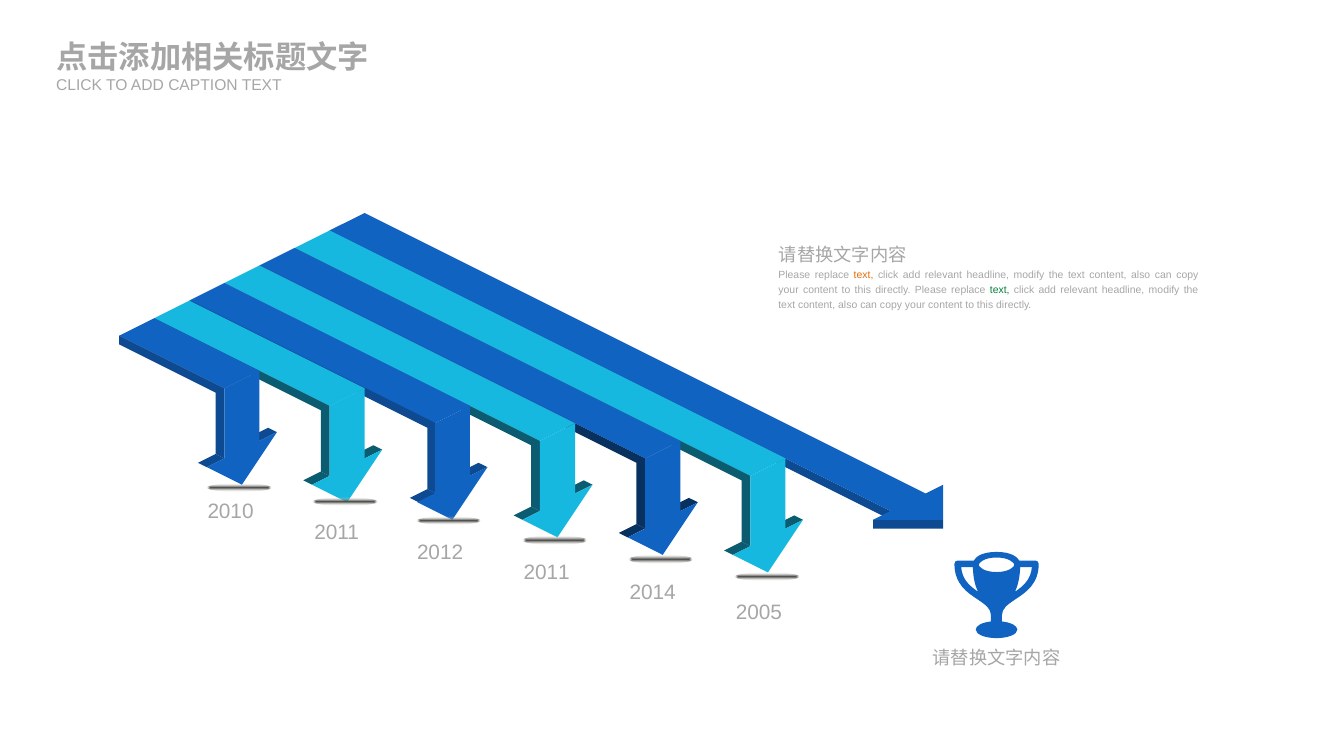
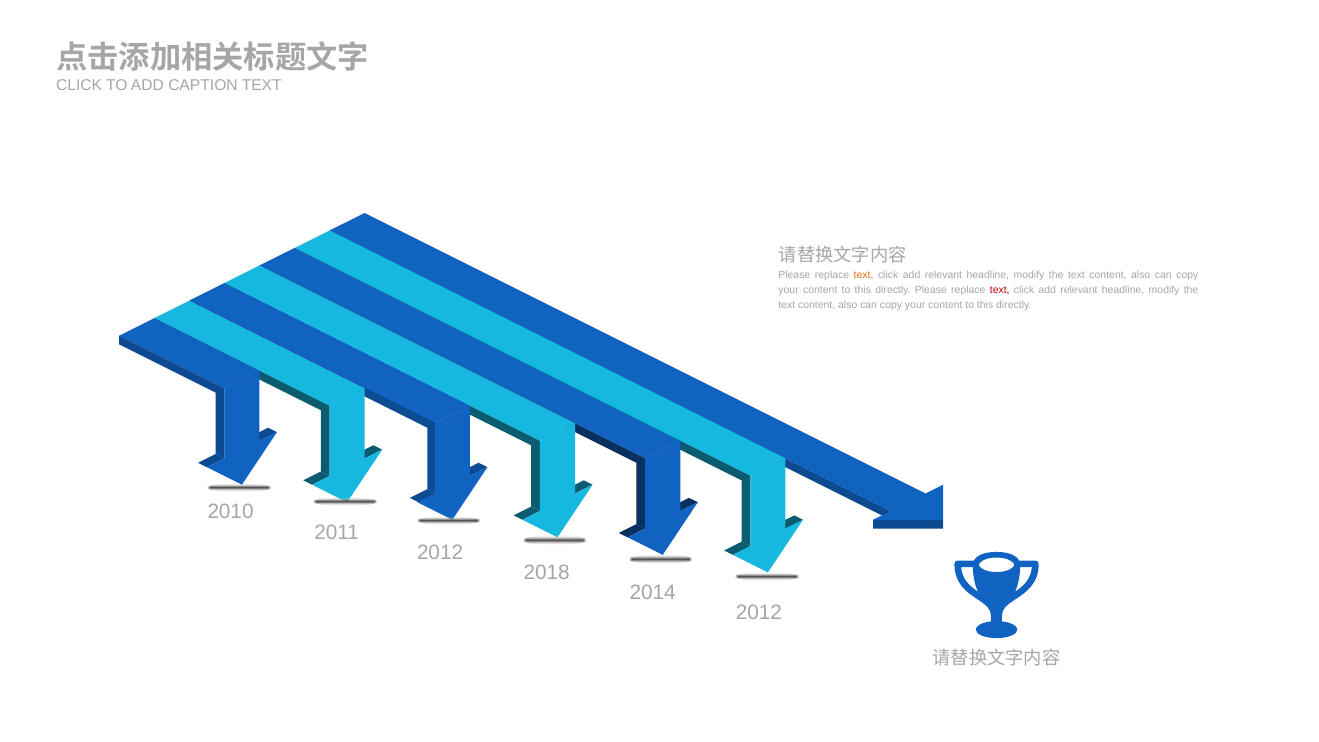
text at (1000, 290) colour: green -> red
2011 at (547, 572): 2011 -> 2018
2005 at (759, 613): 2005 -> 2012
